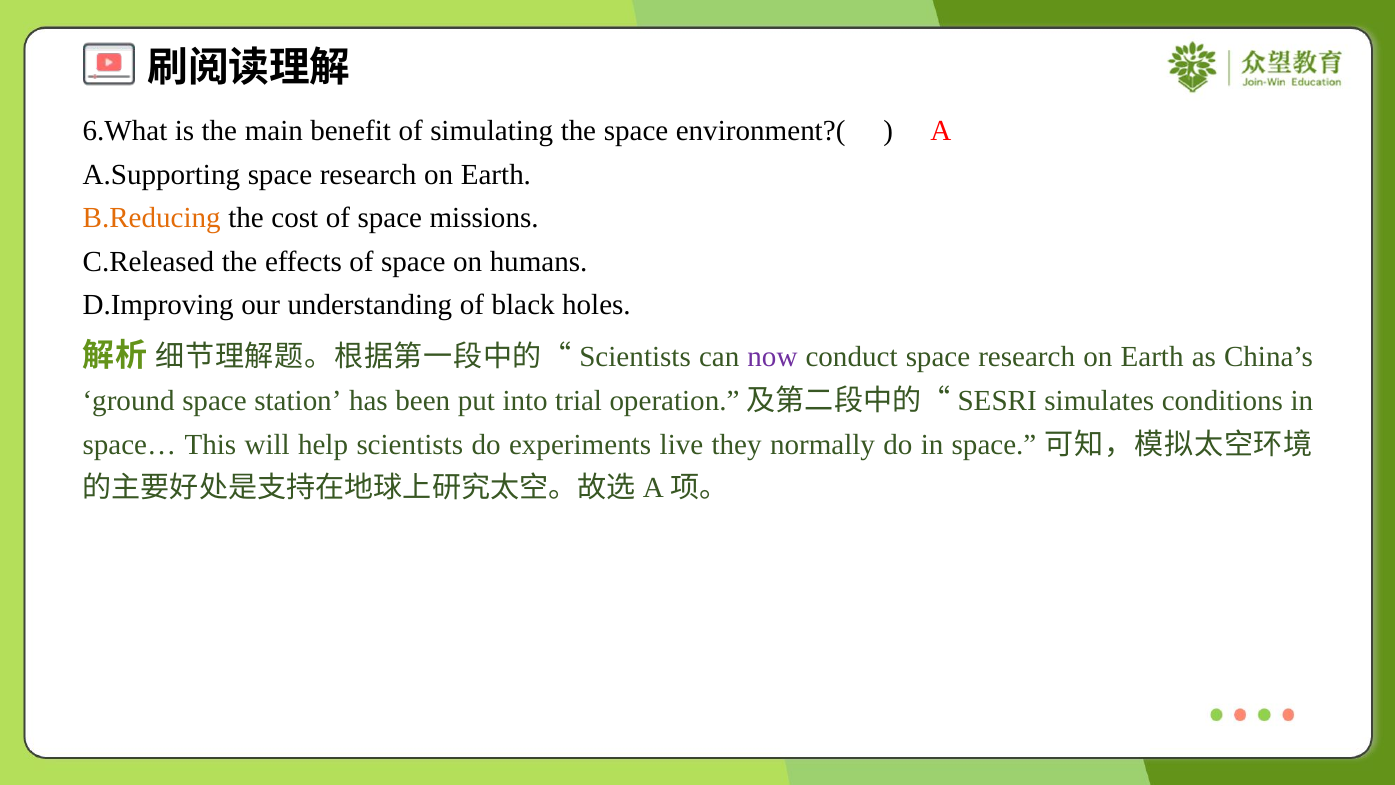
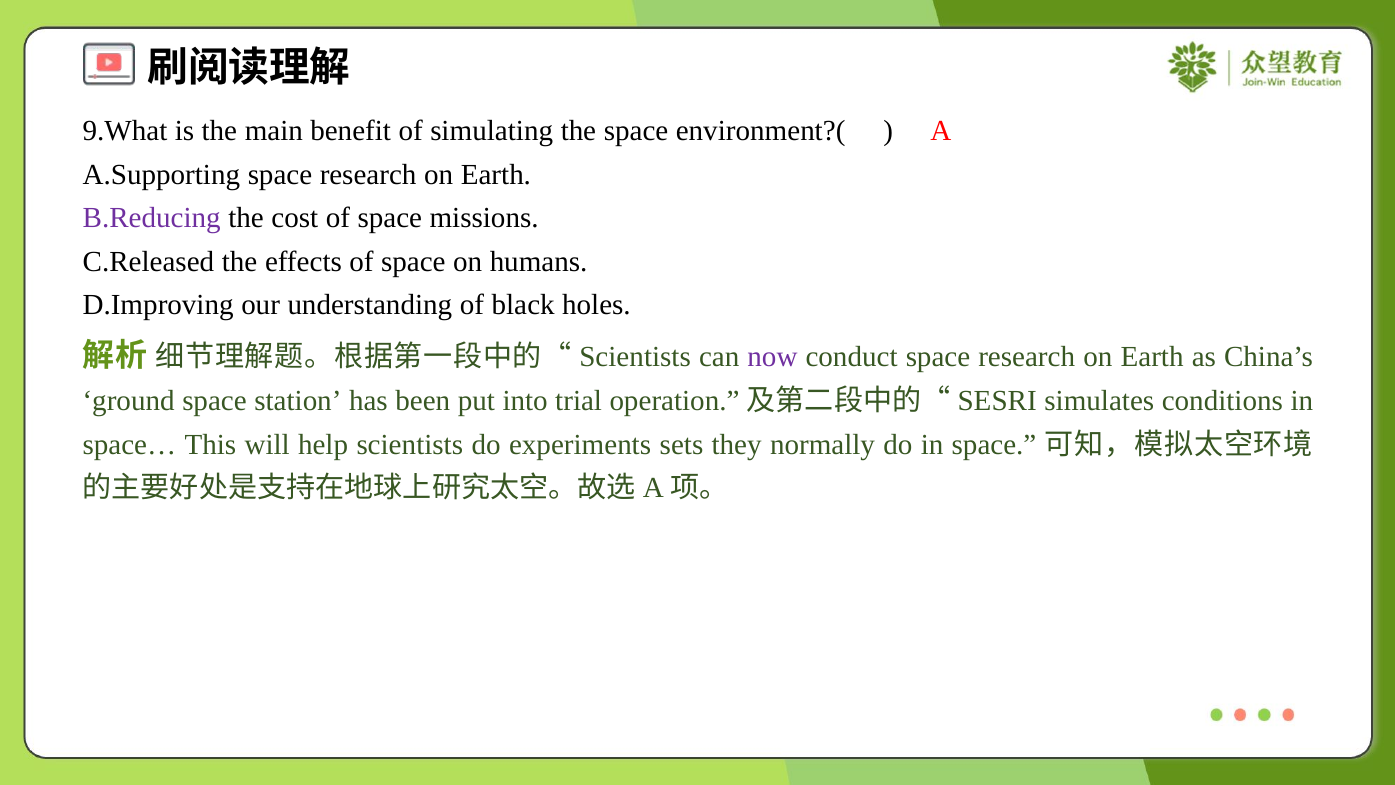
6.What: 6.What -> 9.What
B.Reducing colour: orange -> purple
live: live -> sets
